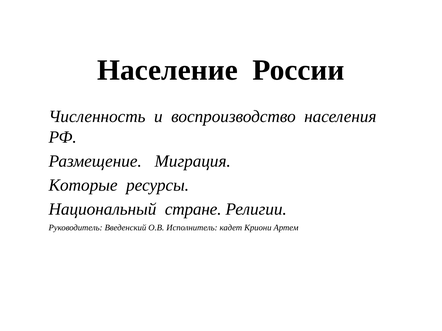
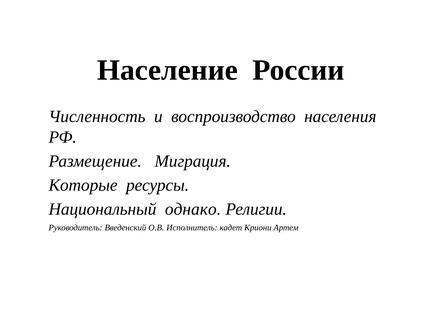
стране: стране -> однако
